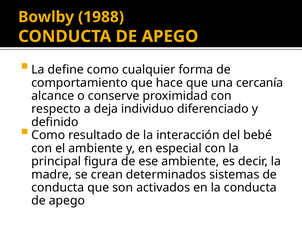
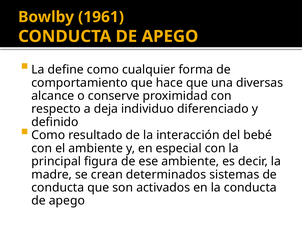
1988: 1988 -> 1961
cercanía: cercanía -> diversas
